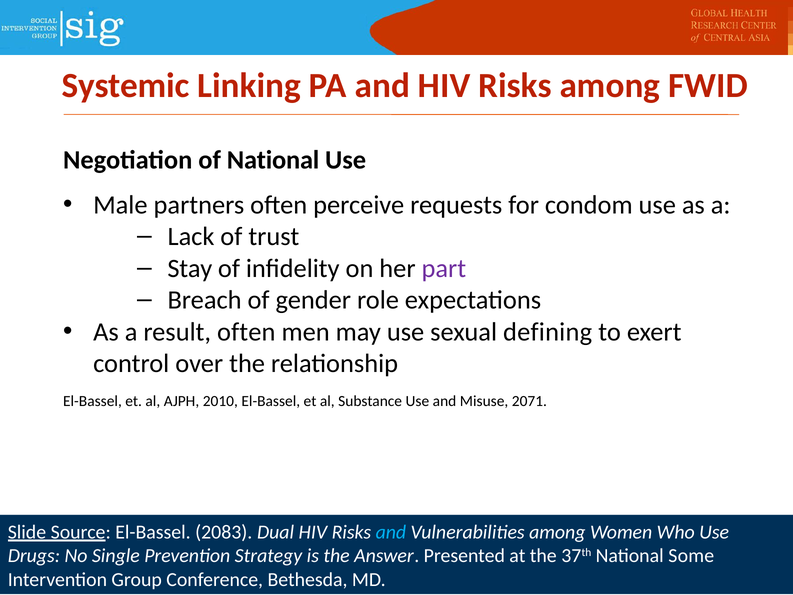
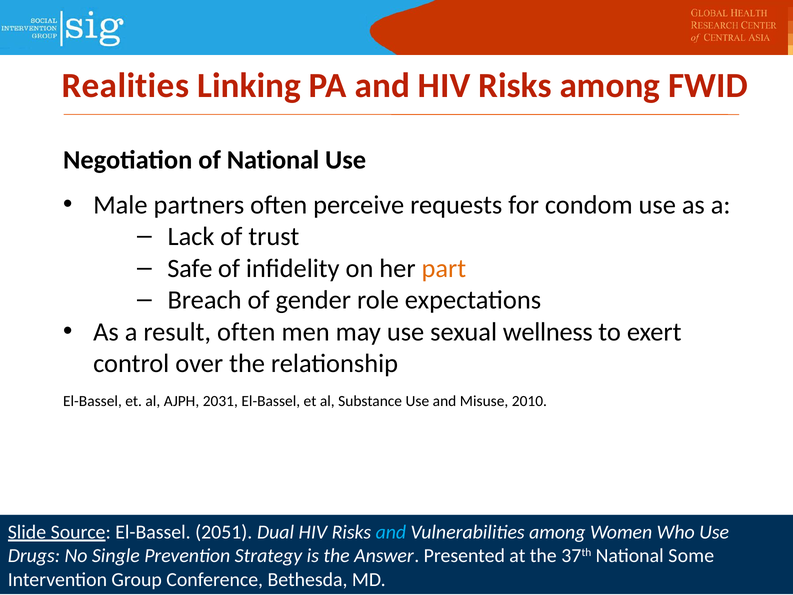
Systemic: Systemic -> Realities
Stay: Stay -> Safe
part colour: purple -> orange
defining: defining -> wellness
2010: 2010 -> 2031
2071: 2071 -> 2010
2083: 2083 -> 2051
